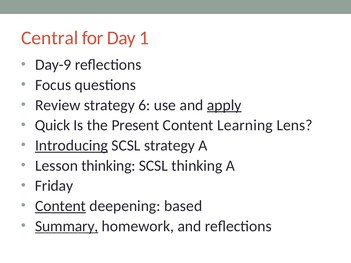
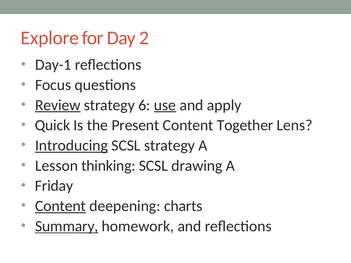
Central: Central -> Explore
1: 1 -> 2
Day-9: Day-9 -> Day-1
Review underline: none -> present
use underline: none -> present
apply underline: present -> none
Learning: Learning -> Together
SCSL thinking: thinking -> drawing
based: based -> charts
